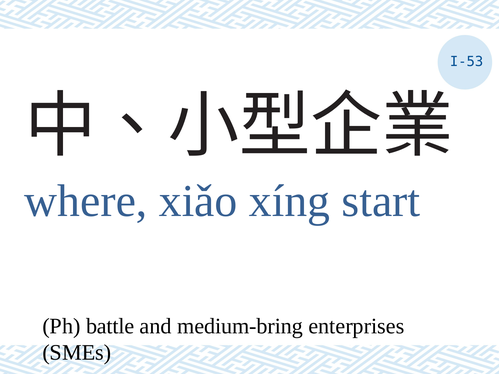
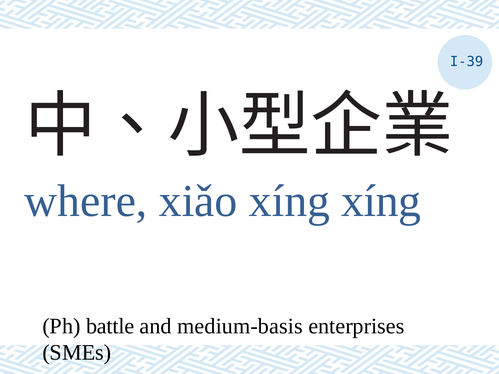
I-53: I-53 -> I-39
xíng start: start -> xíng
medium-bring: medium-bring -> medium-basis
